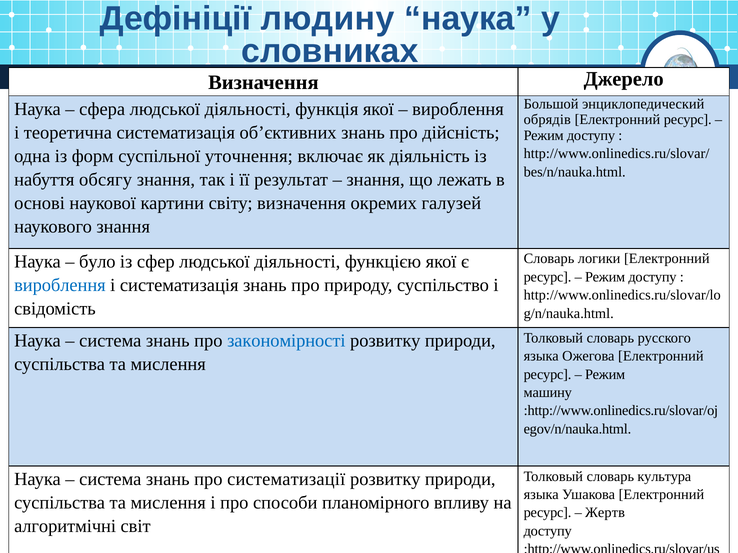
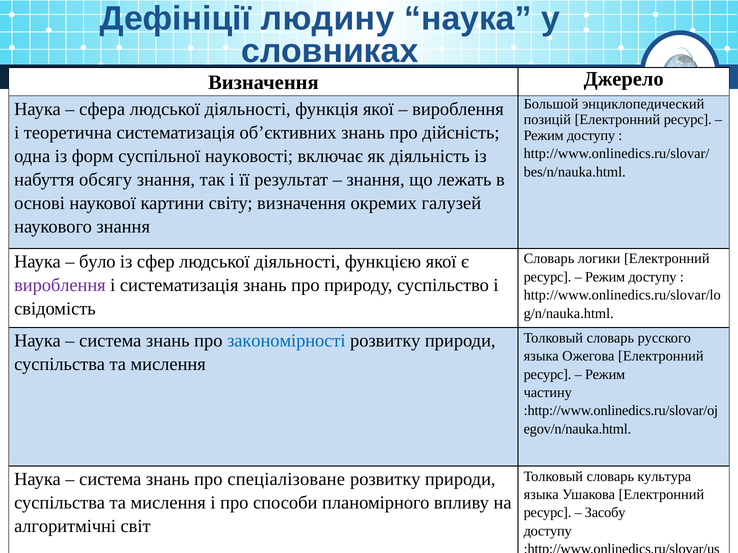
обрядів: обрядів -> позицій
уточнення: уточнення -> науковості
вироблення at (60, 286) colour: blue -> purple
машину: машину -> частину
систематизації: систематизації -> спеціалізоване
Жертв: Жертв -> Засобу
